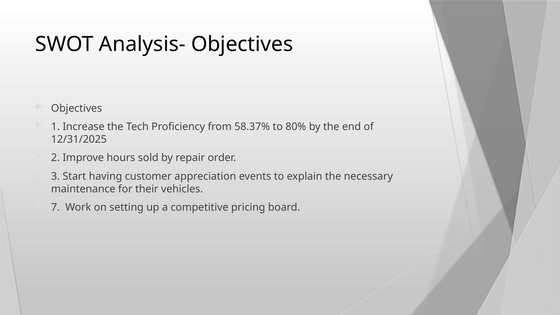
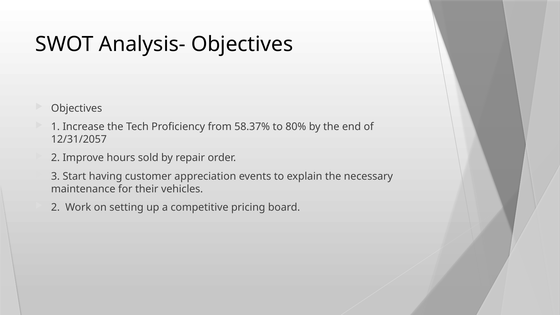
12/31/2025: 12/31/2025 -> 12/31/2057
7 at (55, 207): 7 -> 2
